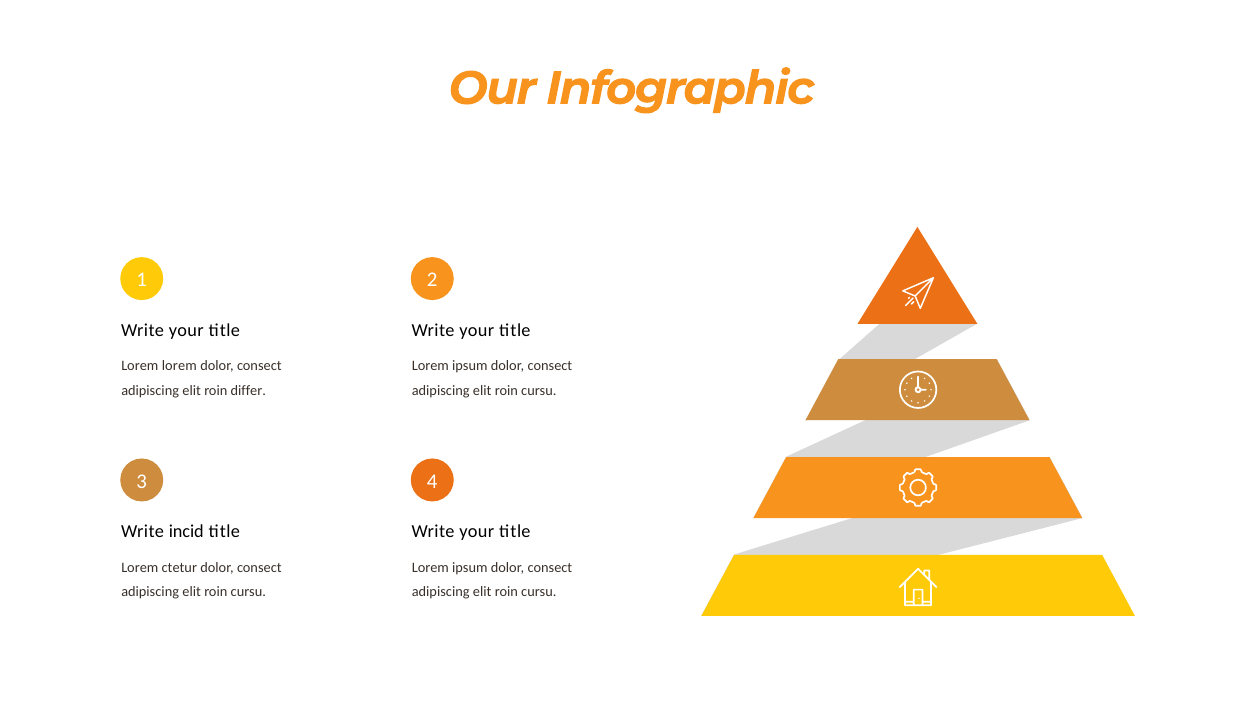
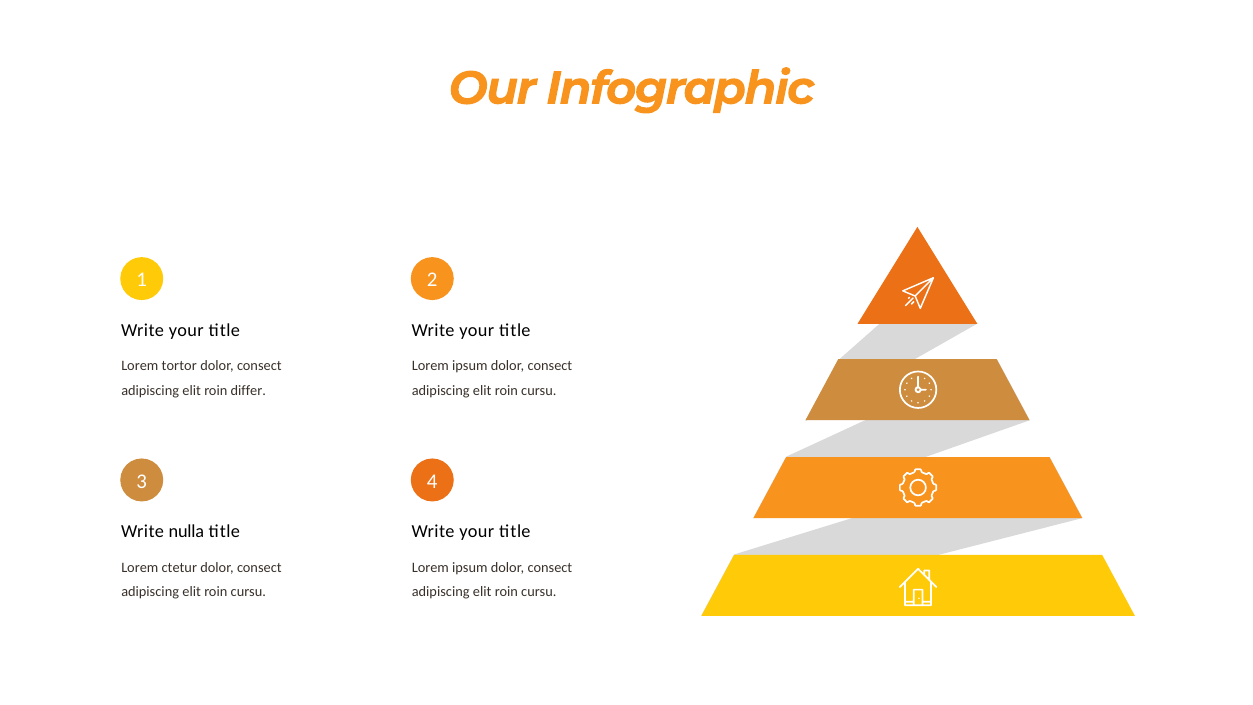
Lorem lorem: lorem -> tortor
incid: incid -> nulla
